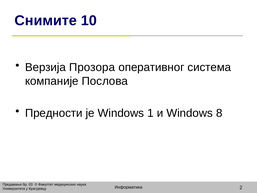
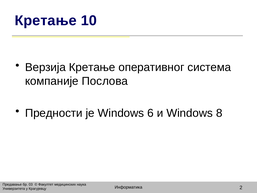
Снимите at (46, 20): Снимите -> Кретање
Верзија Прозора: Прозора -> Кретање
1: 1 -> 6
